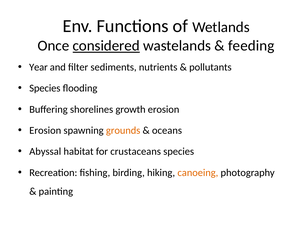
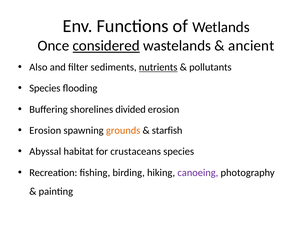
feeding: feeding -> ancient
Year: Year -> Also
nutrients underline: none -> present
growth: growth -> divided
oceans: oceans -> starfish
canoeing colour: orange -> purple
